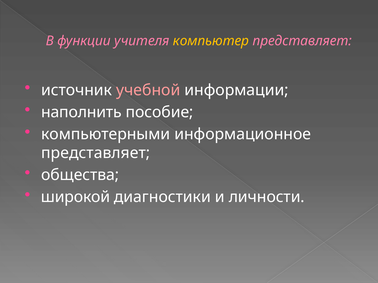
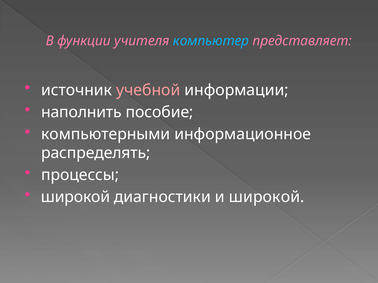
компьютер colour: yellow -> light blue
представляет at (96, 153): представляет -> распределять
общества: общества -> процессы
и личности: личности -> широкой
